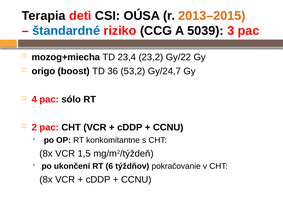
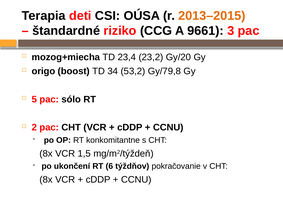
štandardné colour: blue -> black
5039: 5039 -> 9661
Gy/22: Gy/22 -> Gy/20
36: 36 -> 34
Gy/24,7: Gy/24,7 -> Gy/79,8
4: 4 -> 5
